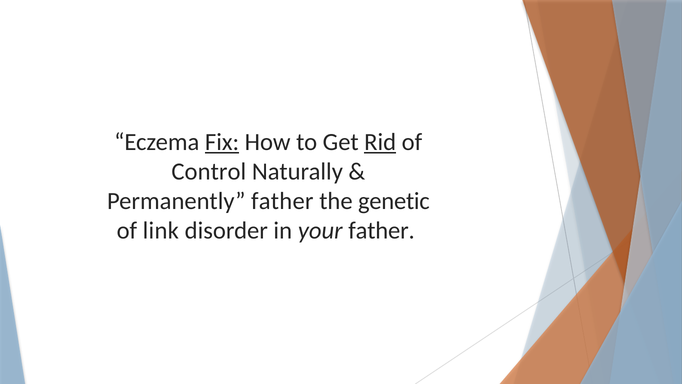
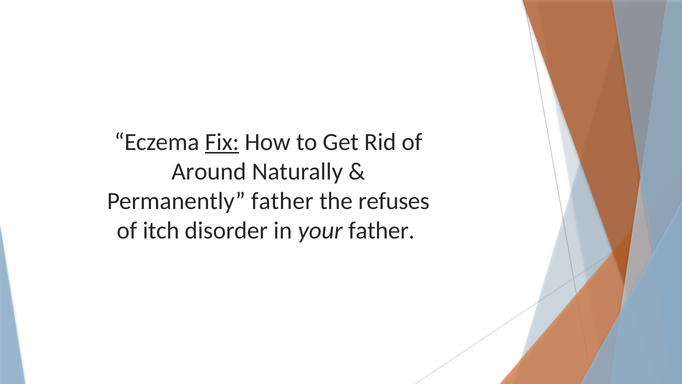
Rid underline: present -> none
Control: Control -> Around
genetic: genetic -> refuses
link: link -> itch
